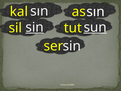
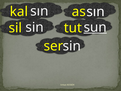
sin underline: present -> none
